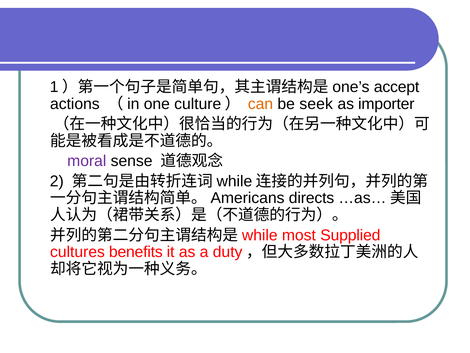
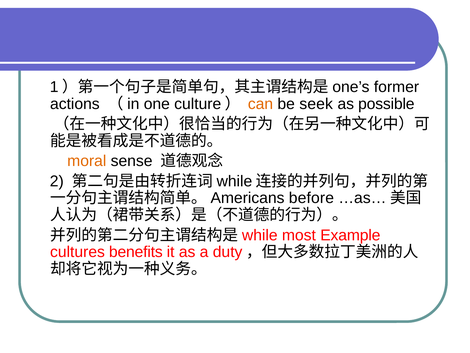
accept: accept -> former
importer: importer -> possible
moral colour: purple -> orange
directs: directs -> before
Supplied: Supplied -> Example
